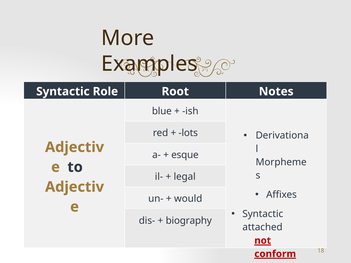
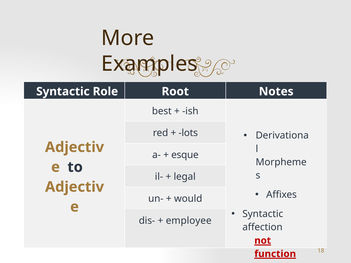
blue: blue -> best
biography: biography -> employee
attached: attached -> affection
conform: conform -> function
